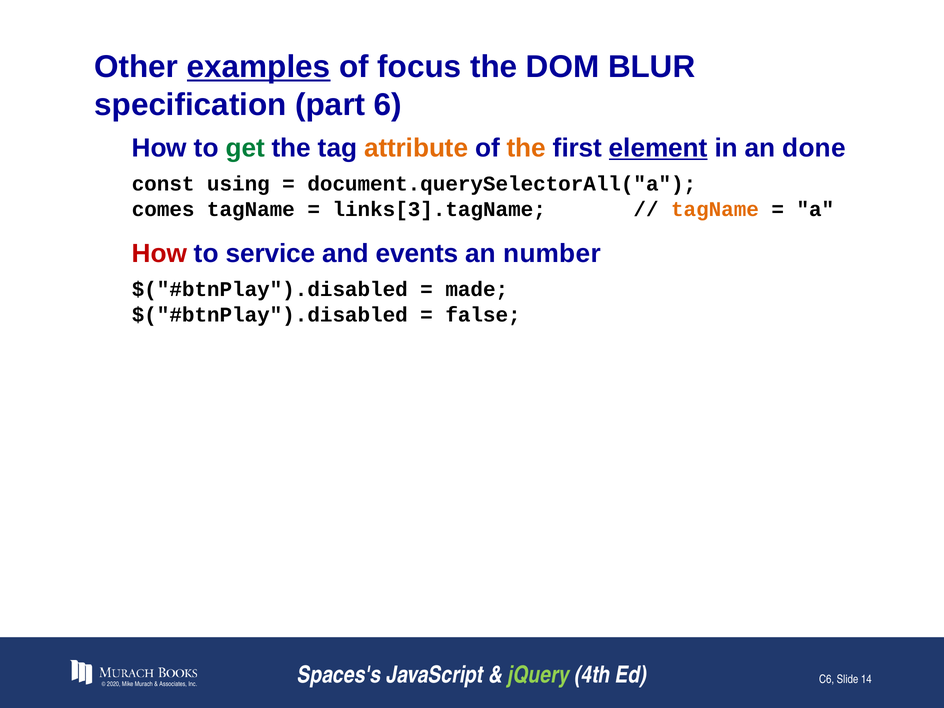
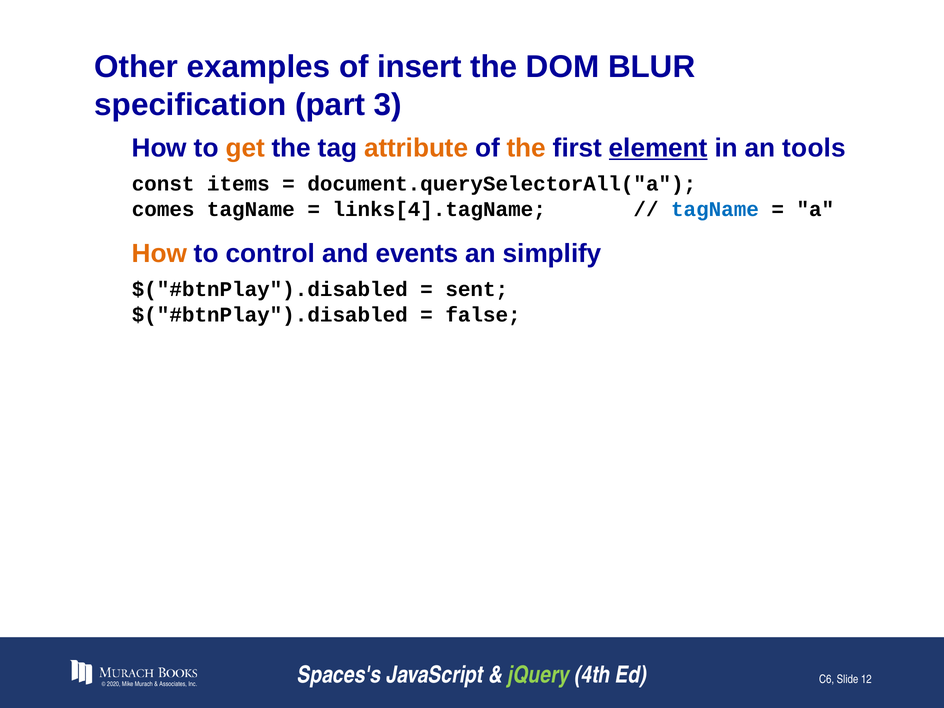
examples underline: present -> none
focus: focus -> insert
6: 6 -> 3
get colour: green -> orange
done: done -> tools
using: using -> items
links[3].tagName: links[3].tagName -> links[4].tagName
tagName at (715, 209) colour: orange -> blue
How at (159, 254) colour: red -> orange
service: service -> control
number: number -> simplify
made: made -> sent
14: 14 -> 12
